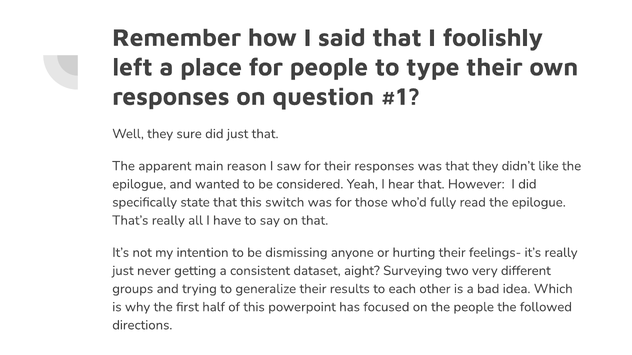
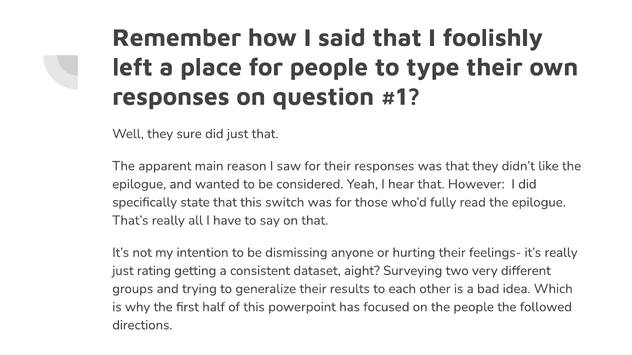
never: never -> rating
